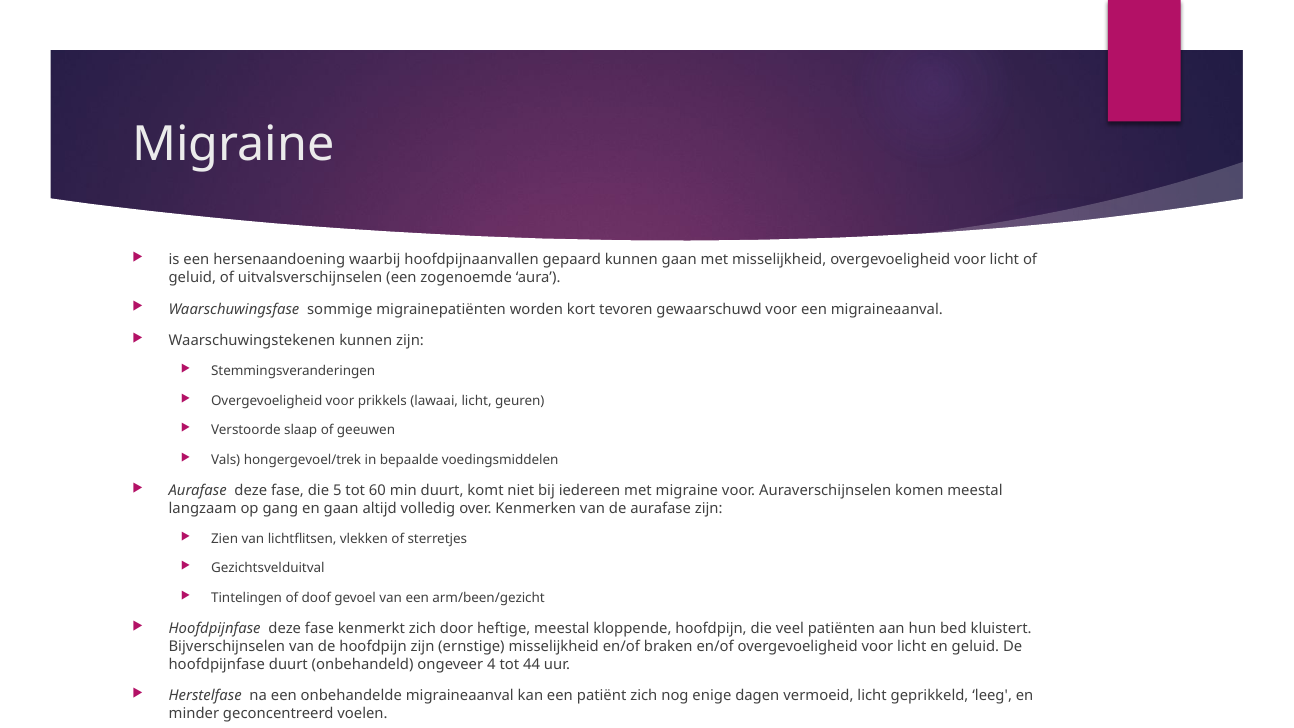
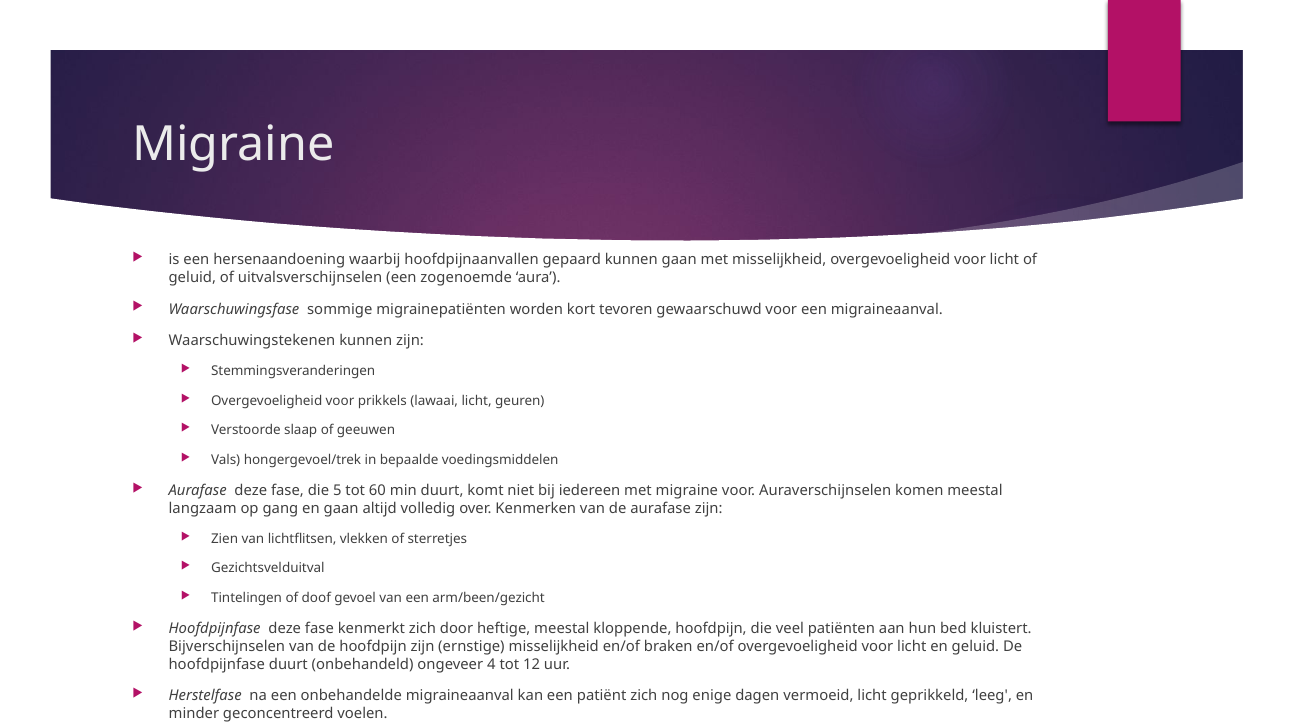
44: 44 -> 12
